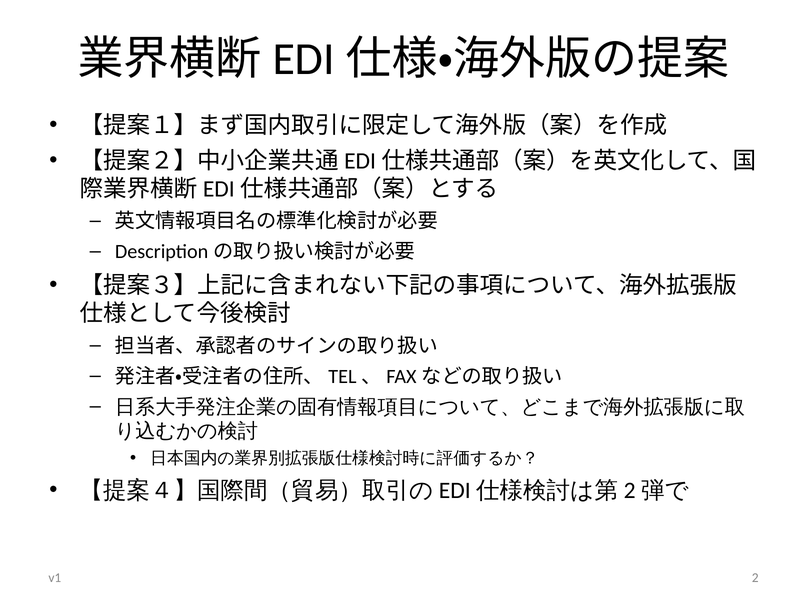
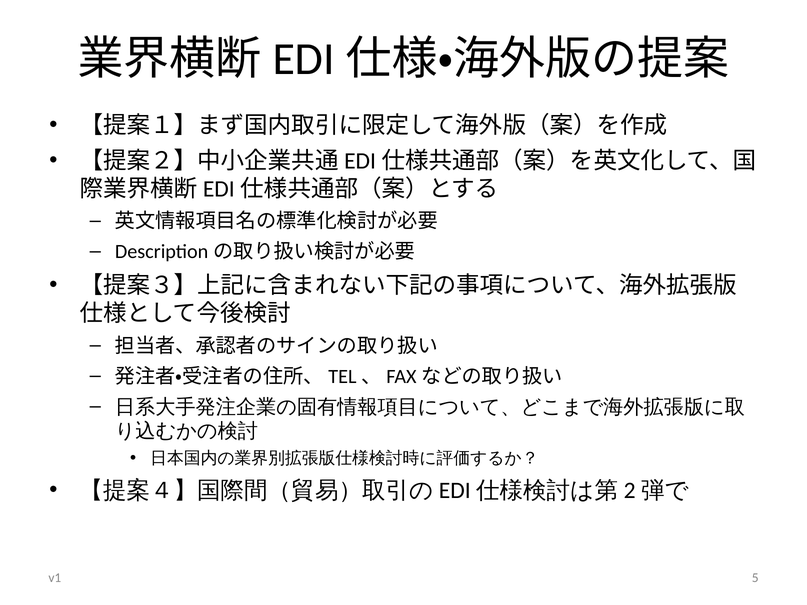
2: 2 -> 5
